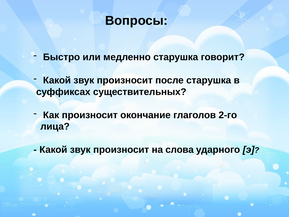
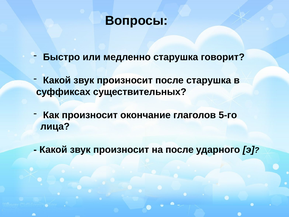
2-го: 2-го -> 5-го
на слова: слова -> после
